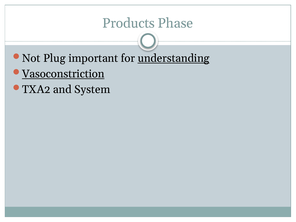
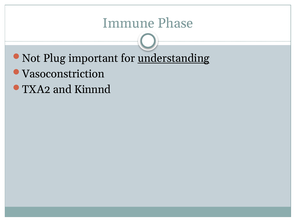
Products: Products -> Immune
Vasoconstriction underline: present -> none
System: System -> Kinnnd
